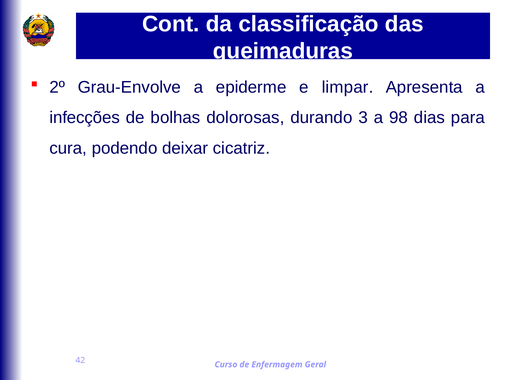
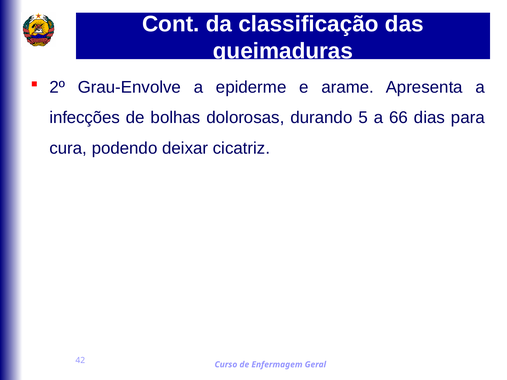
limpar: limpar -> arame
3: 3 -> 5
98: 98 -> 66
